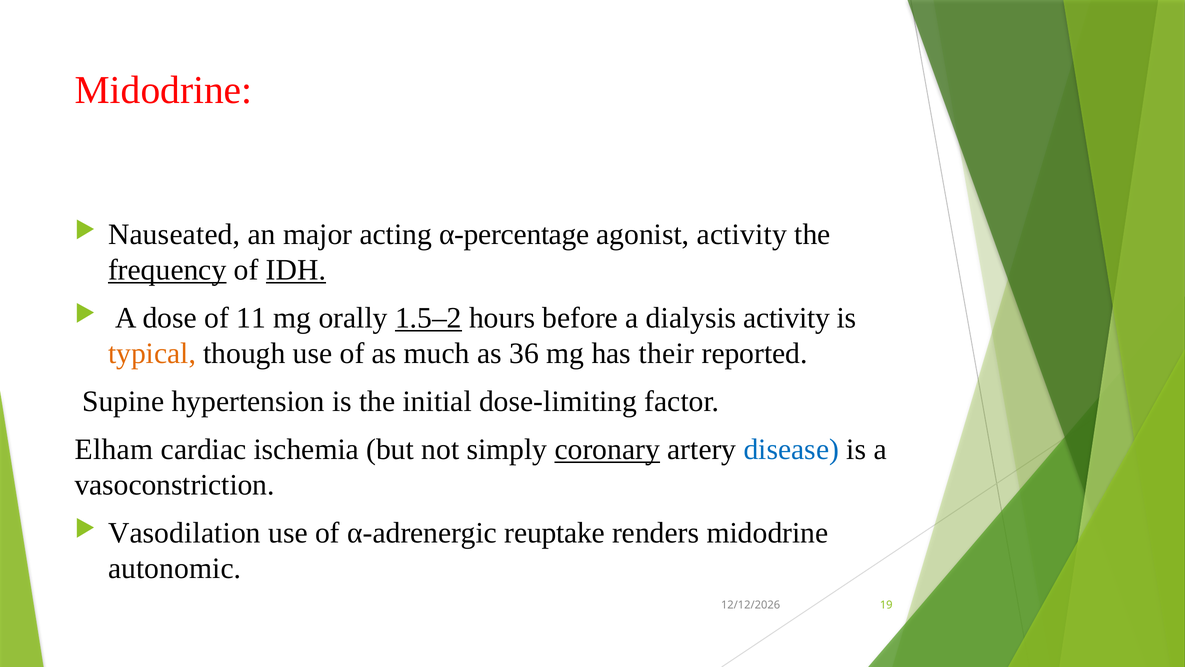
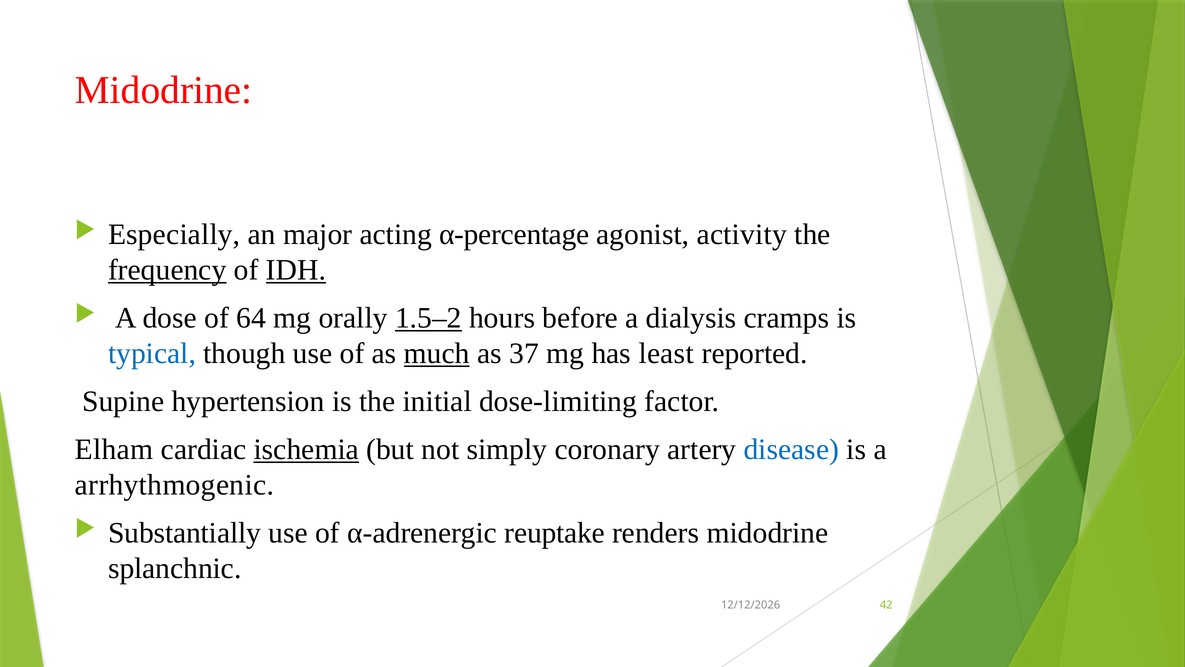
Nauseated: Nauseated -> Especially
11: 11 -> 64
dialysis activity: activity -> cramps
typical colour: orange -> blue
much underline: none -> present
36: 36 -> 37
their: their -> least
ischemia underline: none -> present
coronary underline: present -> none
vasoconstriction: vasoconstriction -> arrhythmogenic
Vasodilation: Vasodilation -> Substantially
autonomic: autonomic -> splanchnic
19: 19 -> 42
